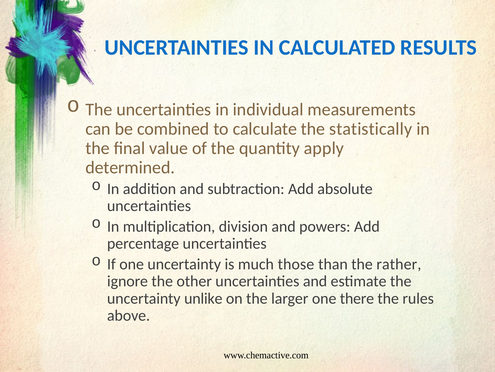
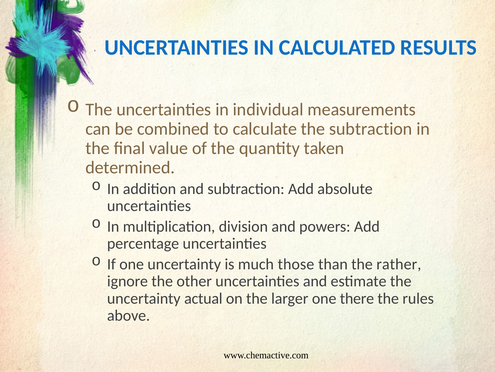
the statistically: statistically -> subtraction
apply: apply -> taken
unlike: unlike -> actual
